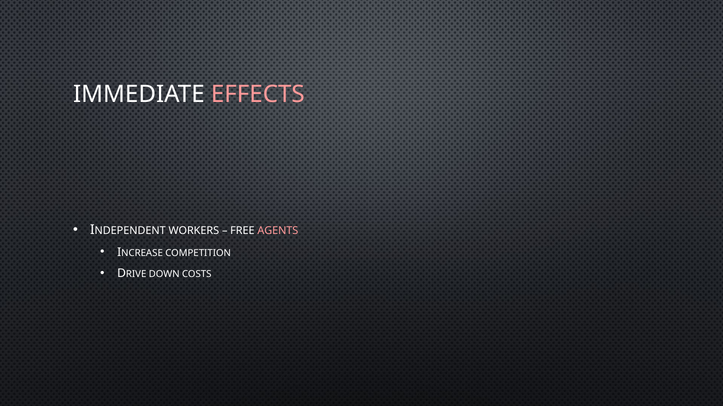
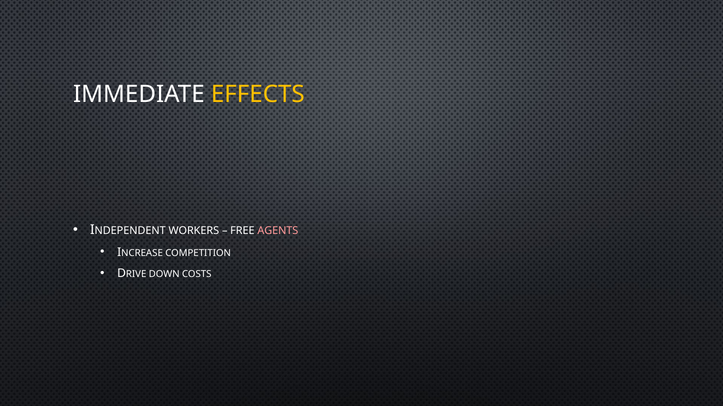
EFFECTS colour: pink -> yellow
